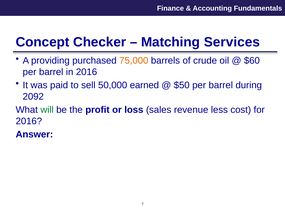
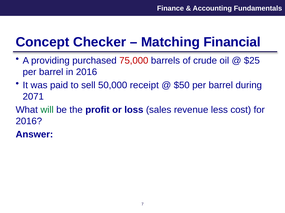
Services: Services -> Financial
75,000 colour: orange -> red
$60: $60 -> $25
earned: earned -> receipt
2092: 2092 -> 2071
